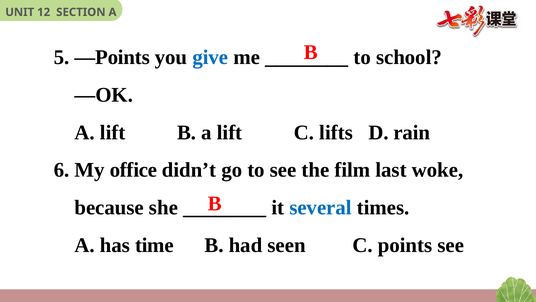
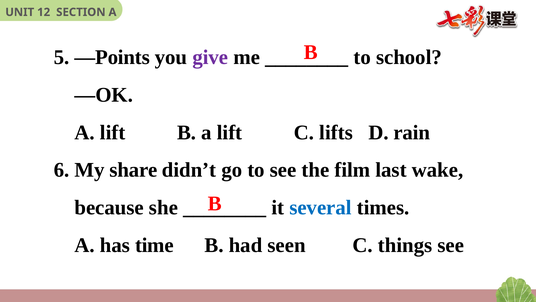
give colour: blue -> purple
office: office -> share
woke: woke -> wake
points: points -> things
